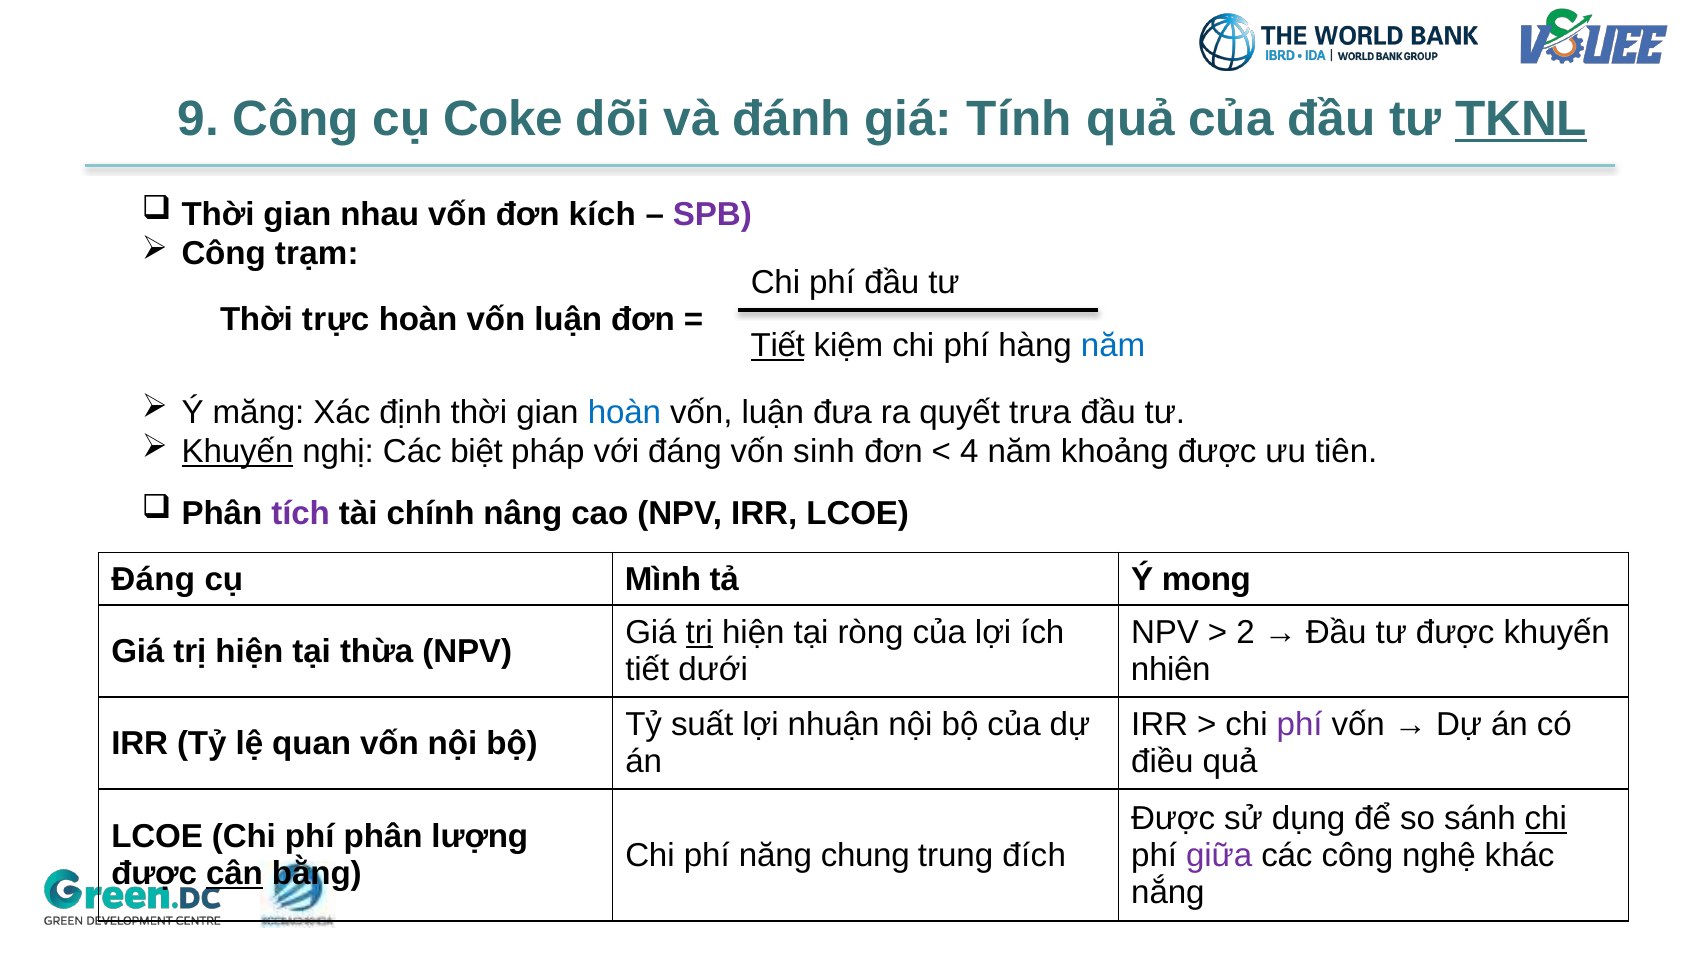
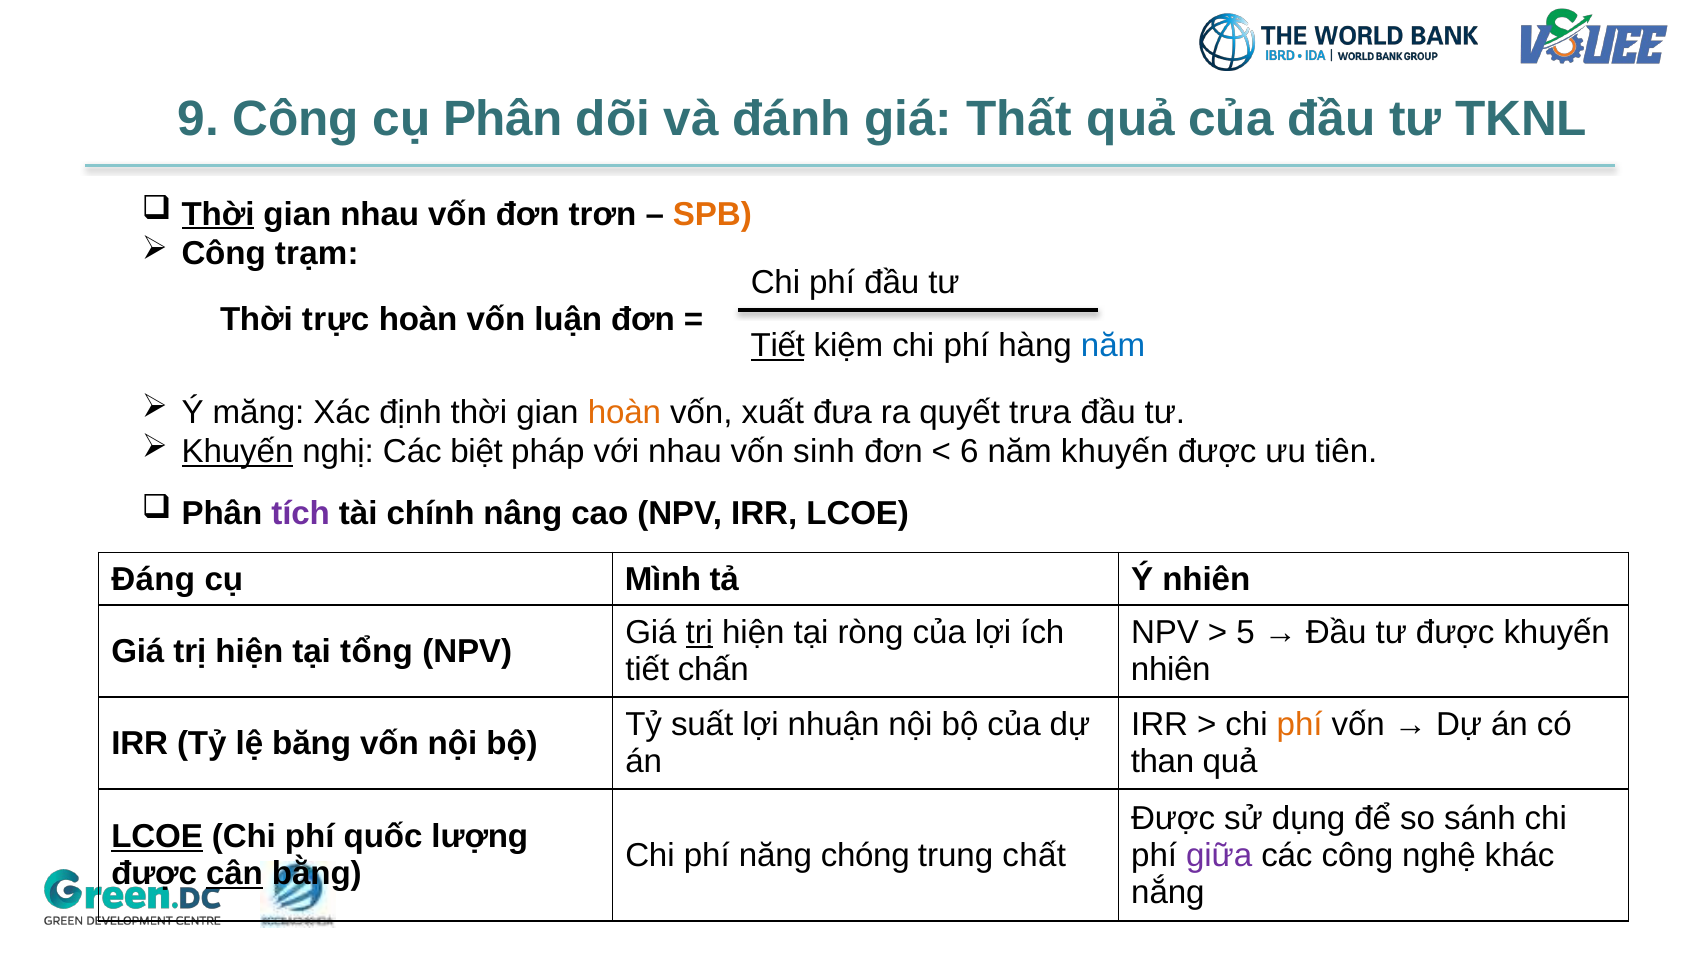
cụ Coke: Coke -> Phân
Tính: Tính -> Thất
TKNL underline: present -> none
Thời at (218, 214) underline: none -> present
kích: kích -> trơn
SPB colour: purple -> orange
hoàn at (624, 413) colour: blue -> orange
luận at (773, 413): luận -> xuất
với đáng: đáng -> nhau
4: 4 -> 6
năm khoảng: khoảng -> khuyến
Ý mong: mong -> nhiên
2: 2 -> 5
thừa: thừa -> tổng
dưới: dưới -> chấn
phí at (1300, 725) colour: purple -> orange
quan: quan -> băng
điều: điều -> than
chi at (1546, 819) underline: present -> none
LCOE at (157, 837) underline: none -> present
phí phân: phân -> quốc
chung: chung -> chóng
đích: đích -> chất
